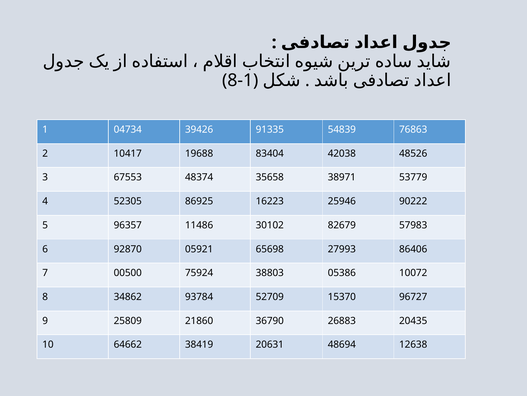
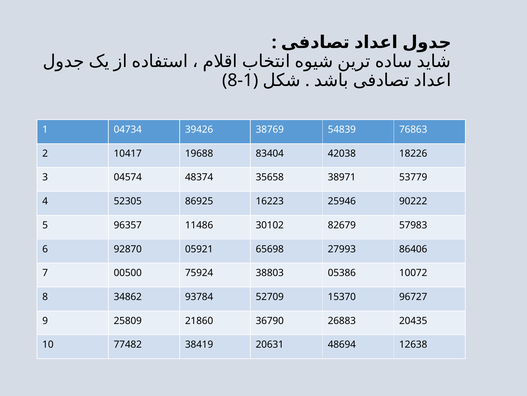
91335: 91335 -> 38769
48526: 48526 -> 18226
67553: 67553 -> 04574
64662: 64662 -> 77482
